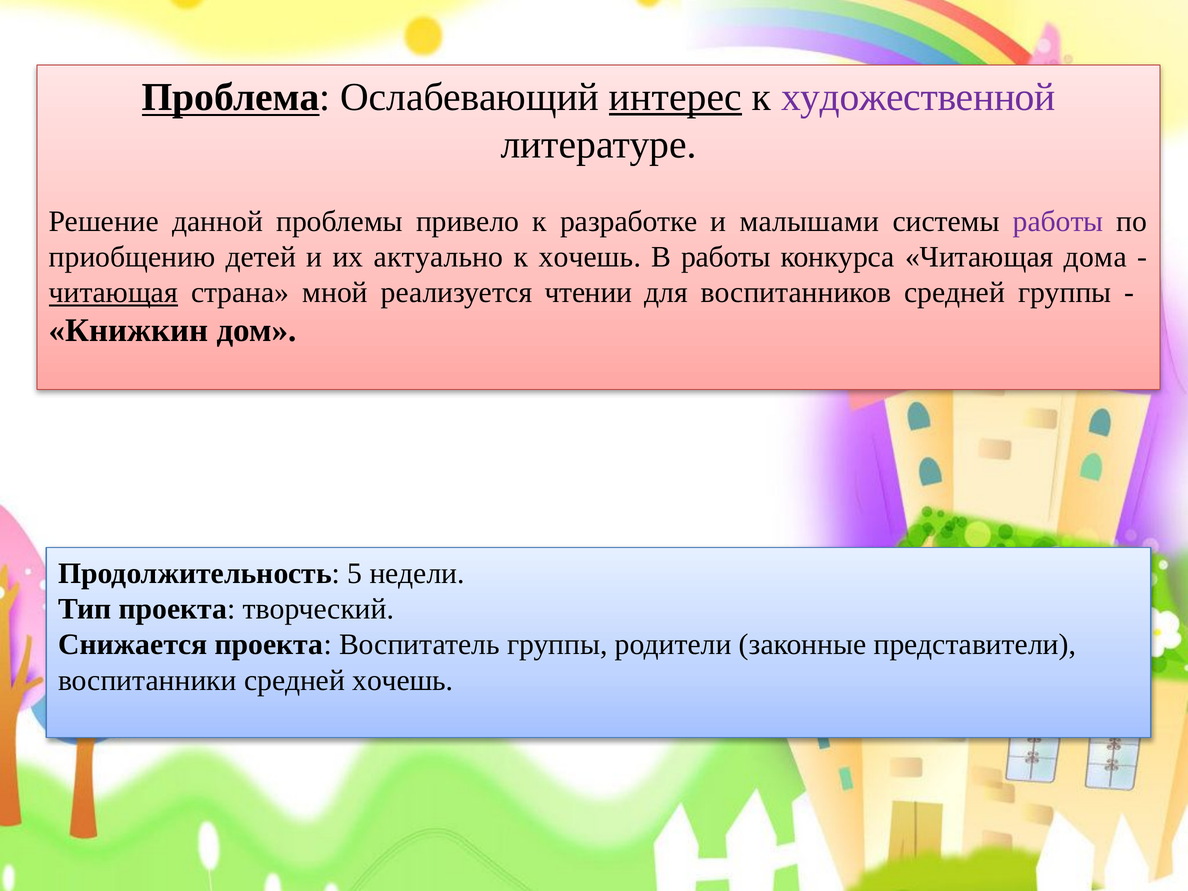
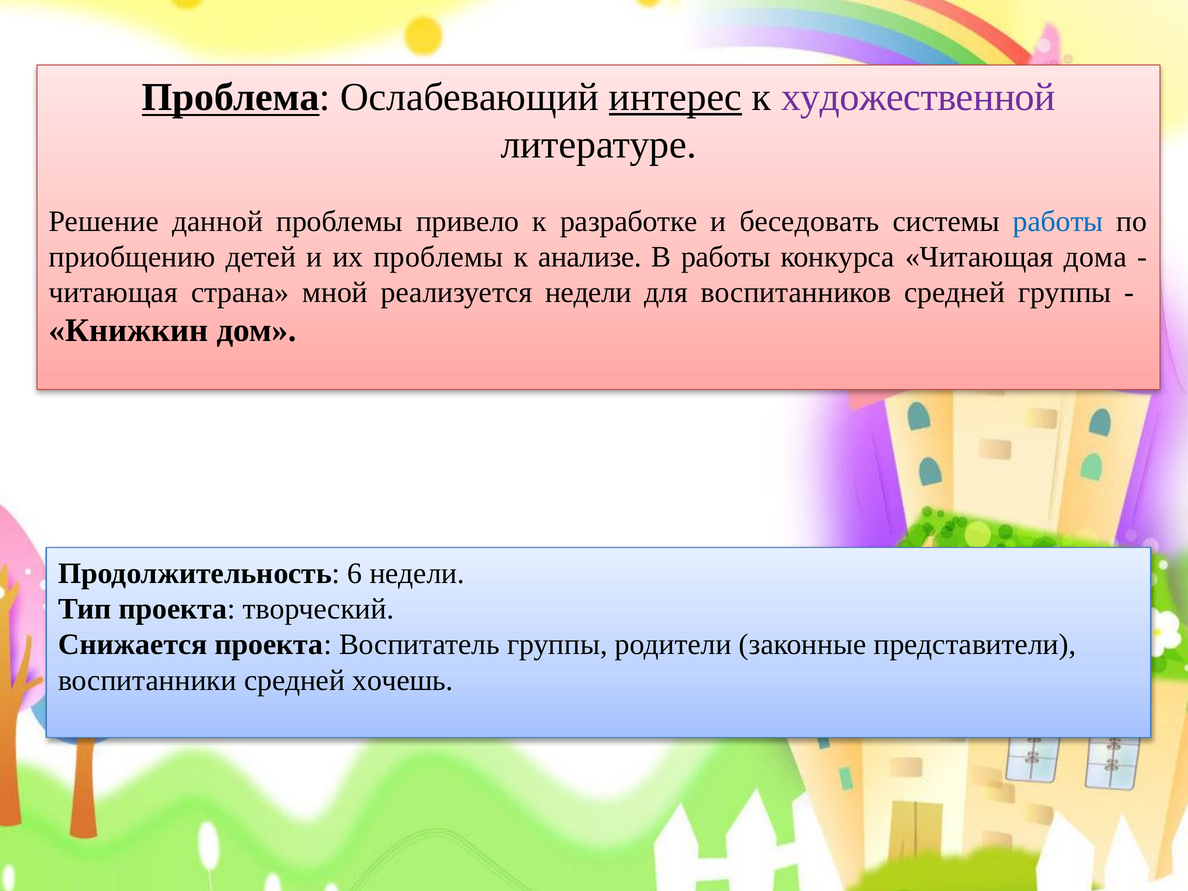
малышами: малышами -> беседовать
работы at (1058, 221) colour: purple -> blue
их актуально: актуально -> проблемы
к хочешь: хочешь -> анализе
читающая at (113, 293) underline: present -> none
реализуется чтении: чтении -> недели
5: 5 -> 6
